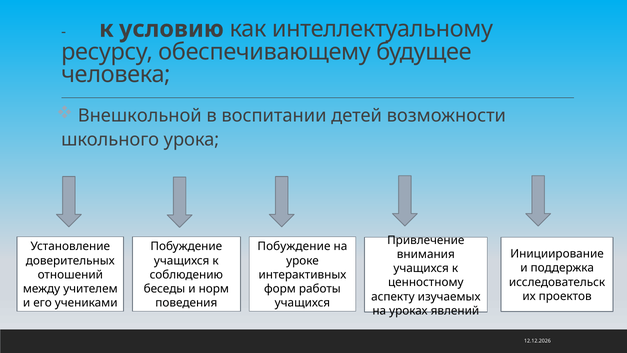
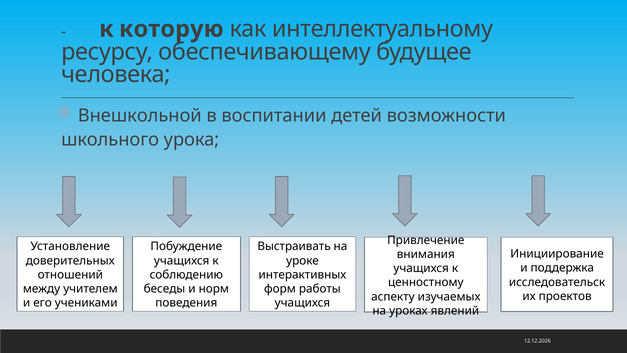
условию: условию -> которую
Побуждение at (294, 246): Побуждение -> Выстраивать
